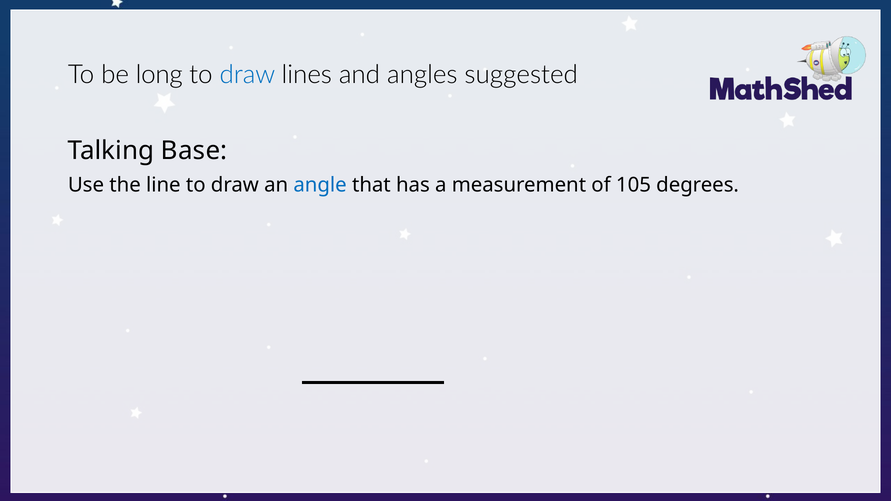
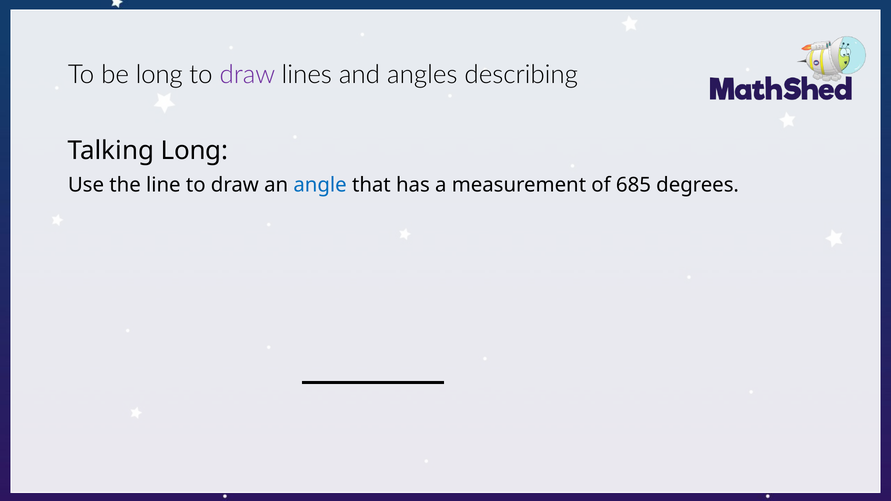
draw at (247, 75) colour: blue -> purple
suggested: suggested -> describing
Talking Base: Base -> Long
105: 105 -> 685
